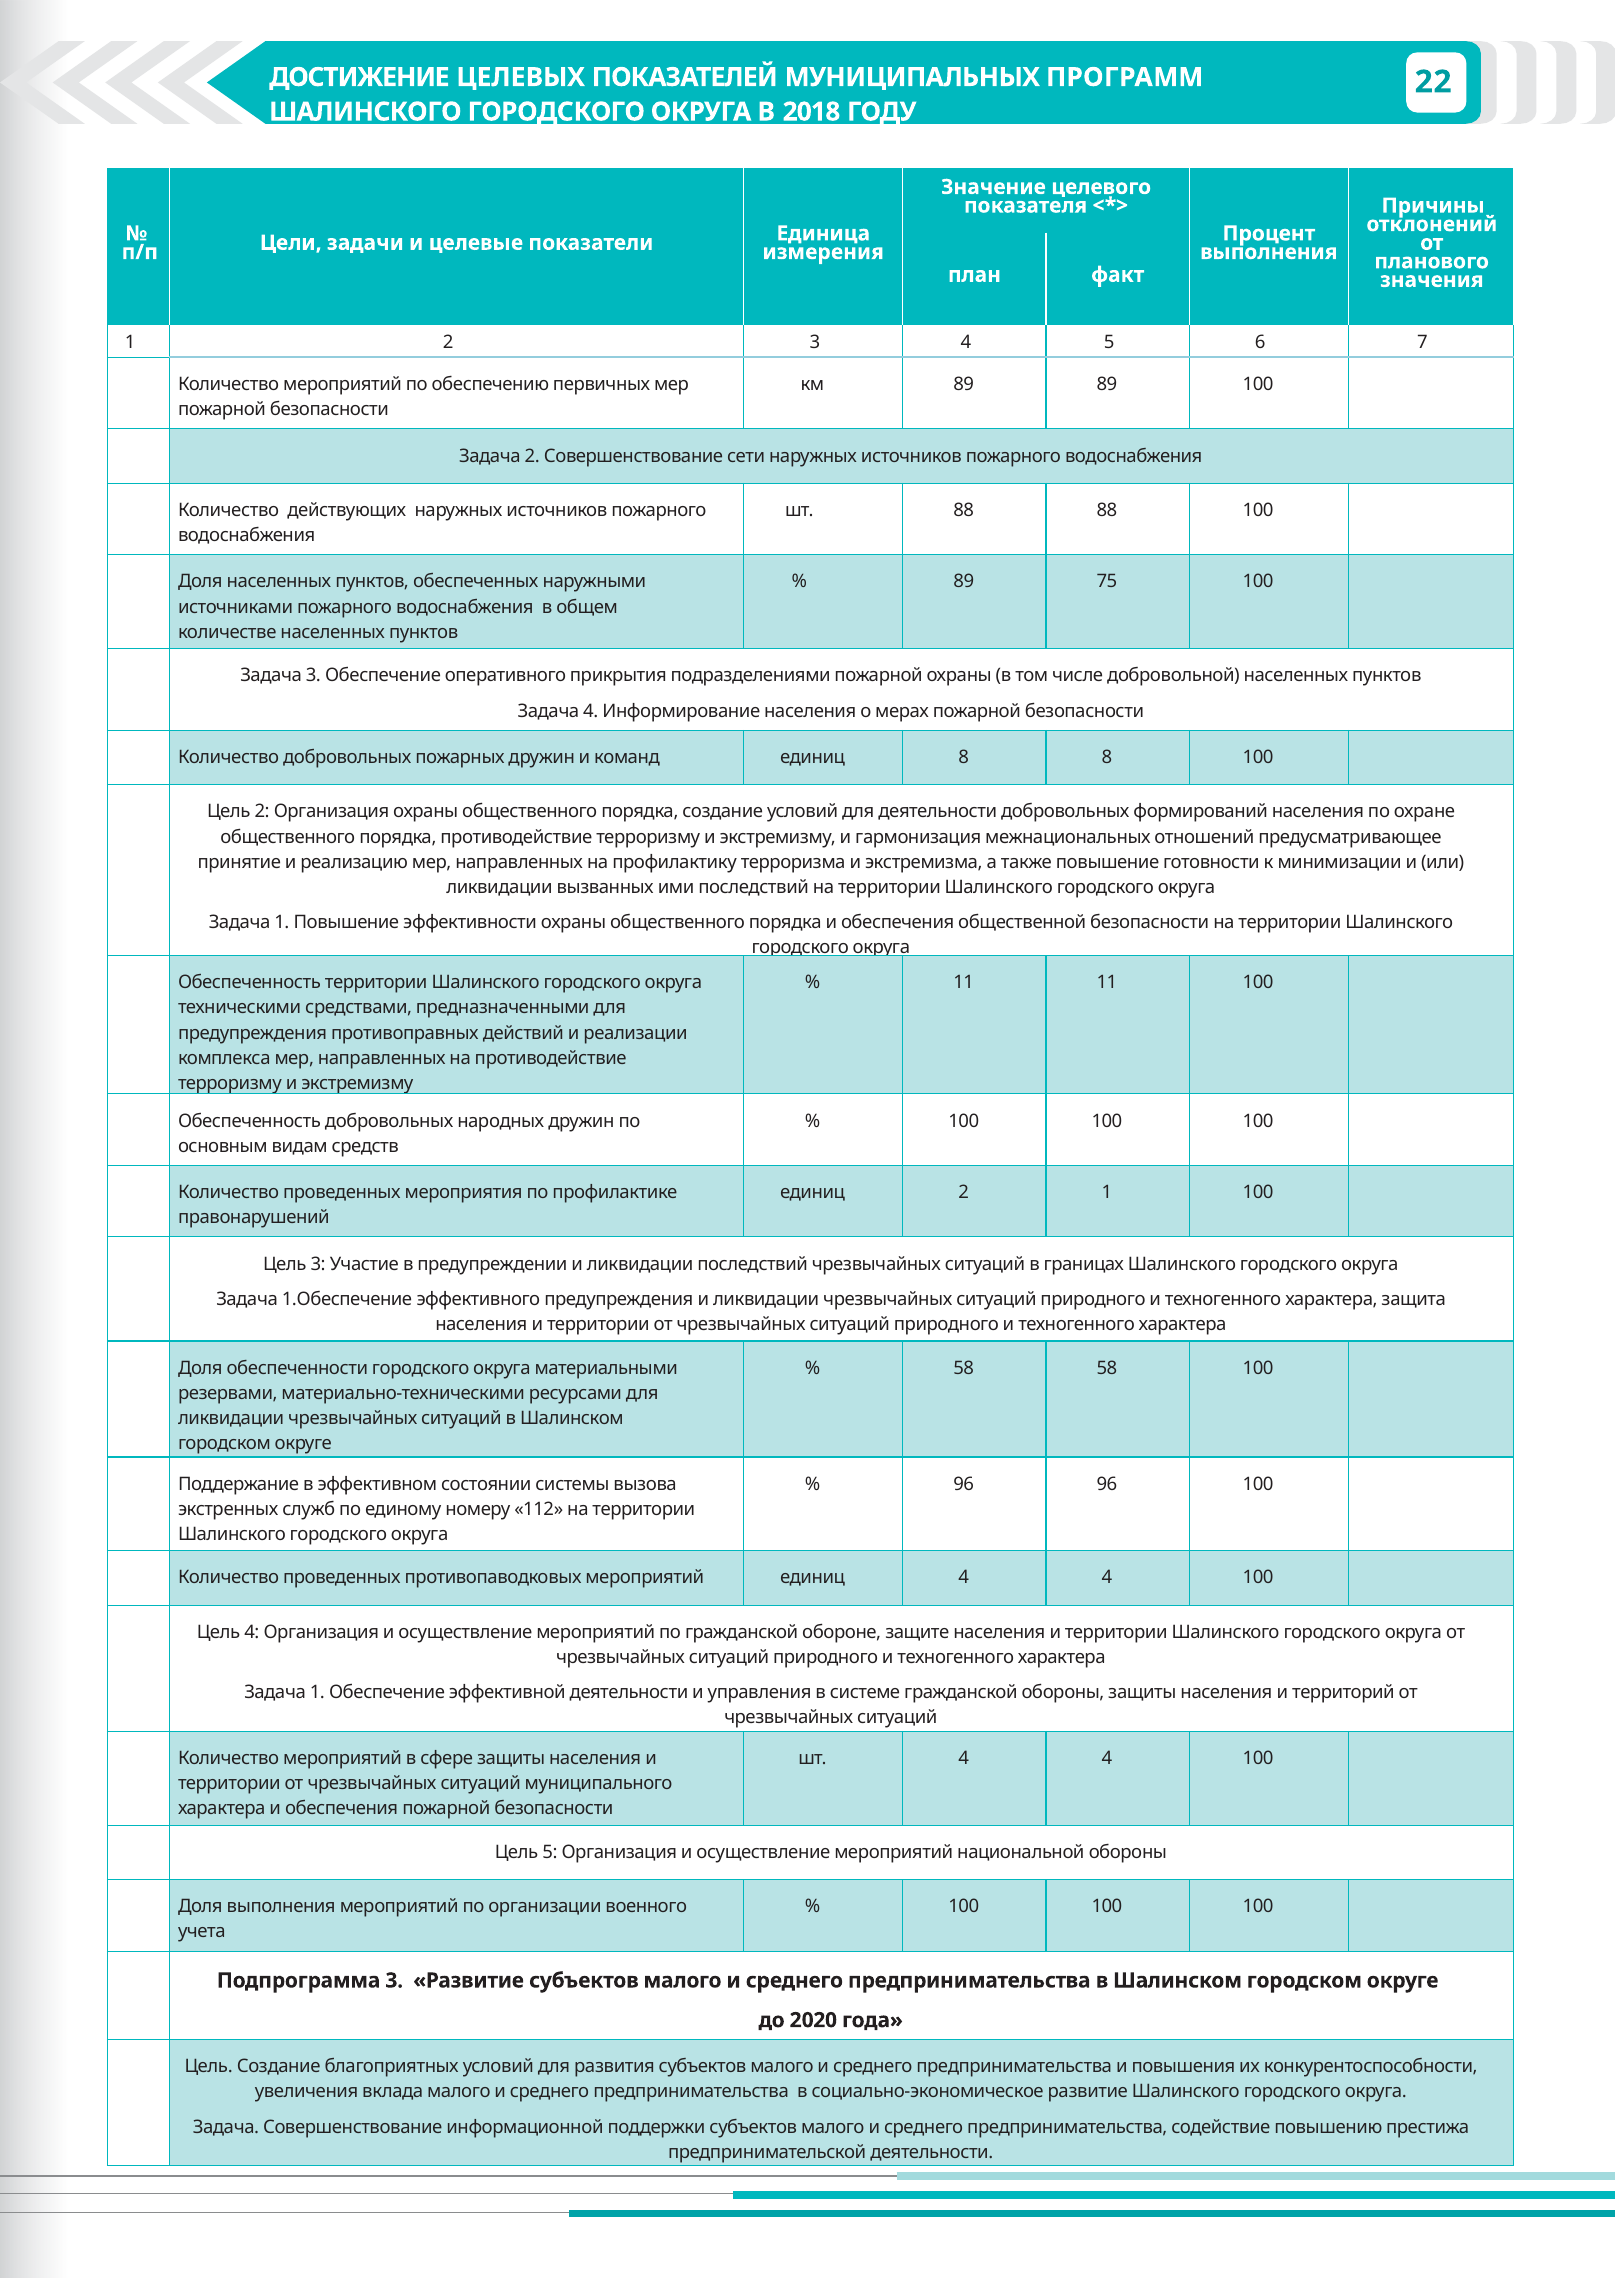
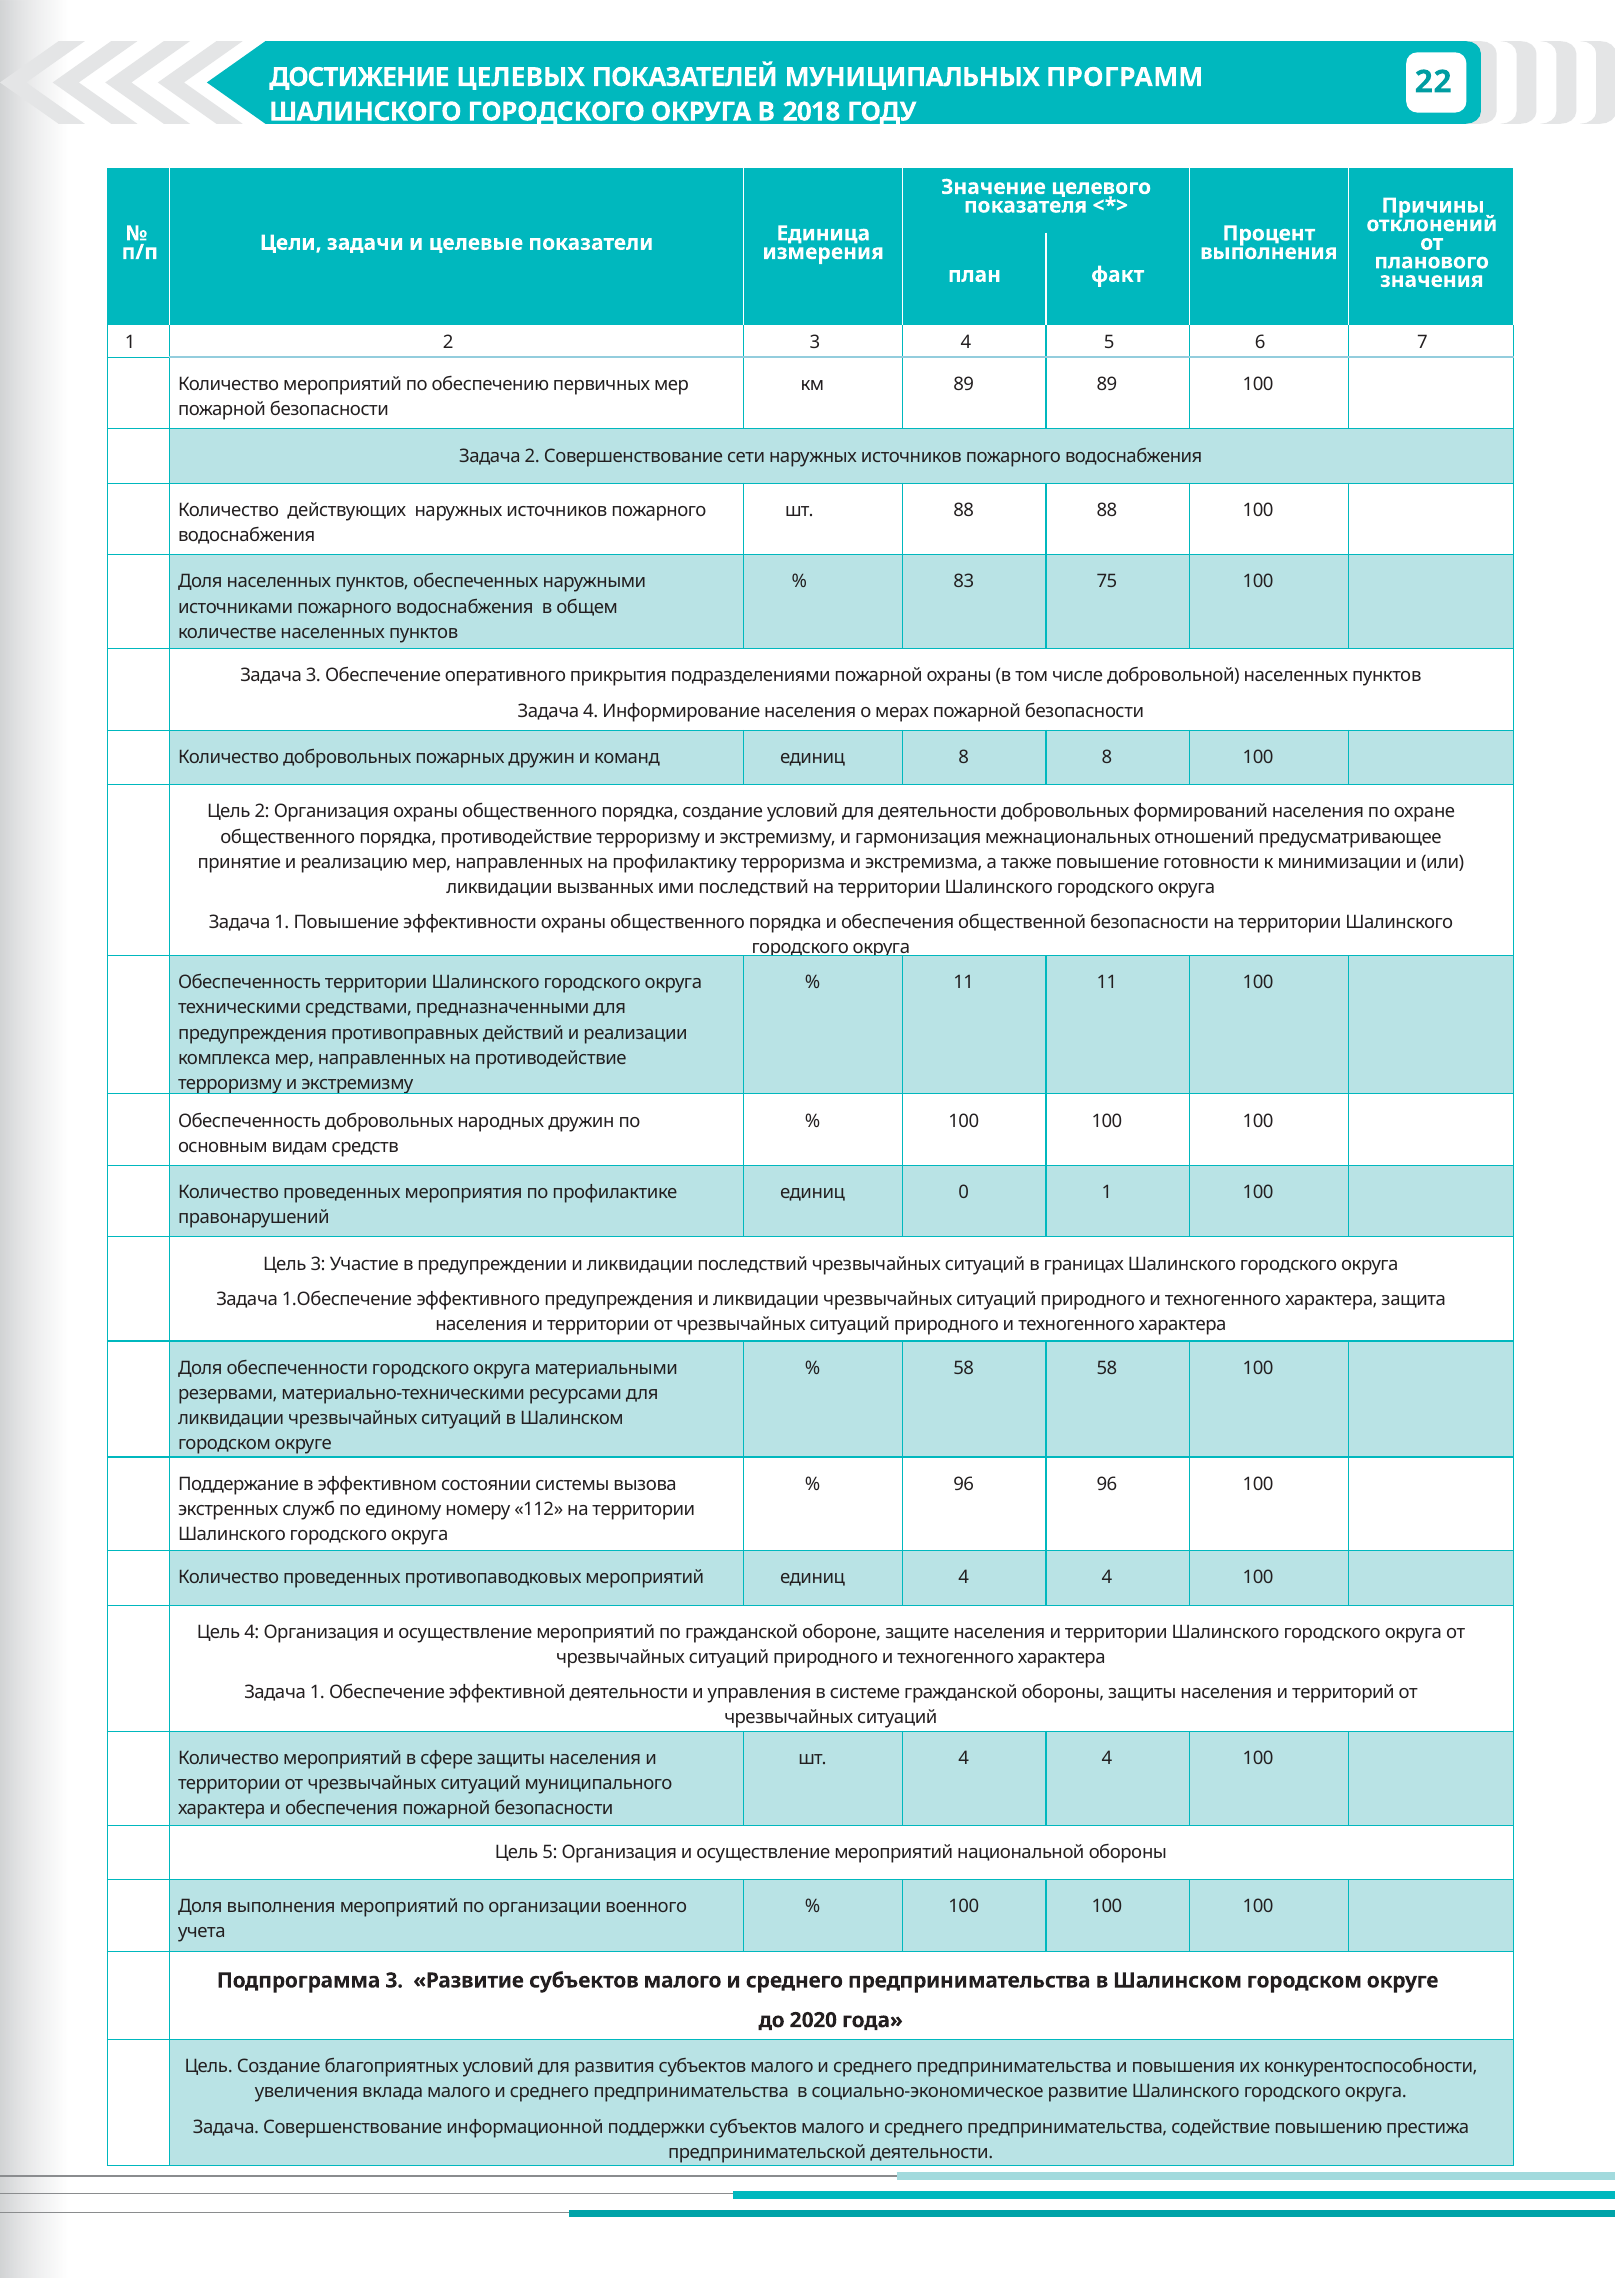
89 at (964, 582): 89 -> 83
единиц 2: 2 -> 0
